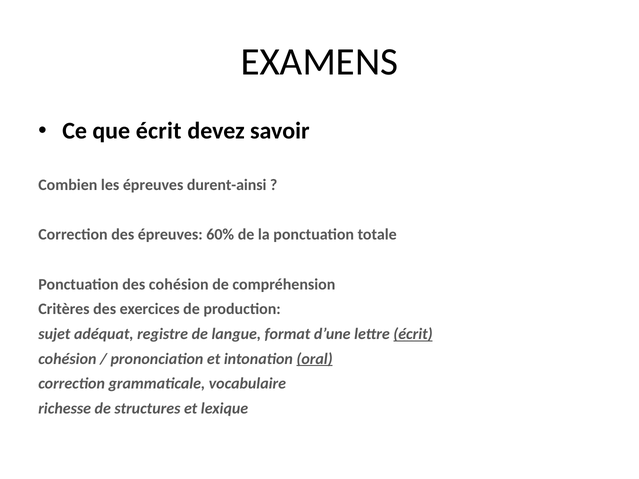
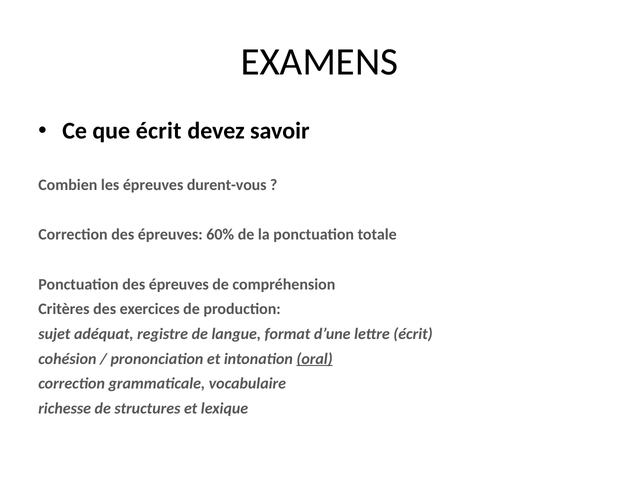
durent-ainsi: durent-ainsi -> durent-vous
Ponctuation des cohésion: cohésion -> épreuves
écrit at (413, 334) underline: present -> none
